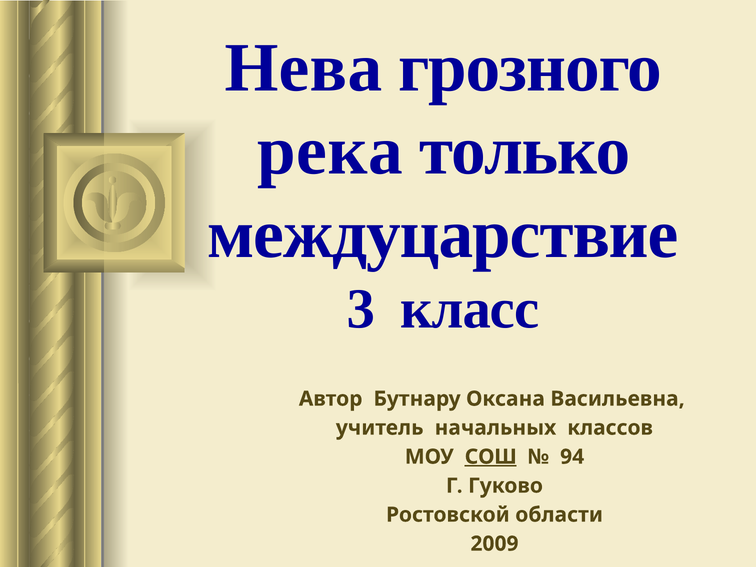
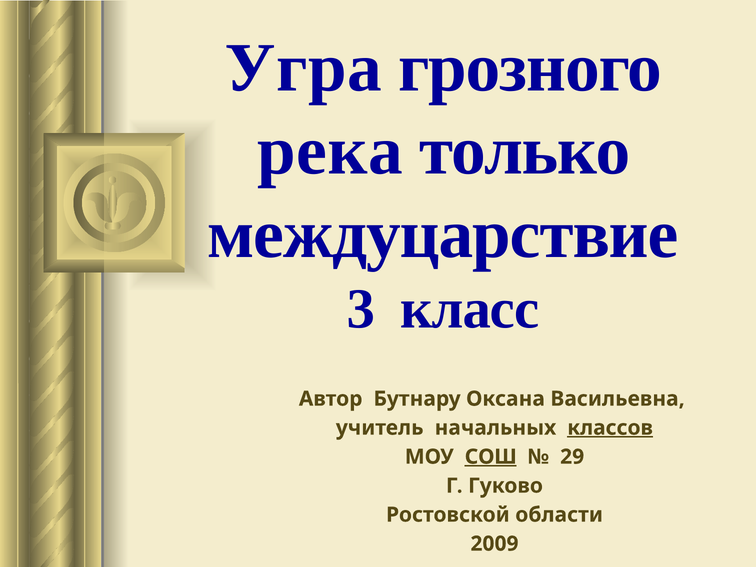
Нева: Нева -> Угра
классов underline: none -> present
94: 94 -> 29
